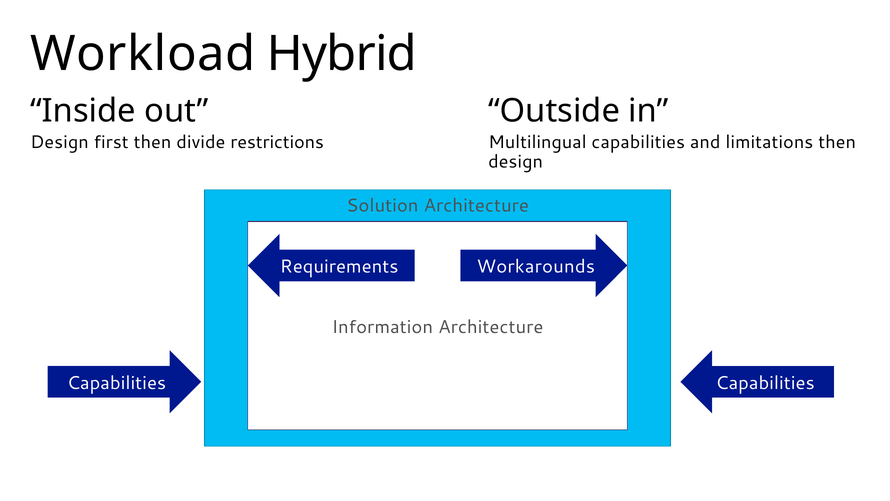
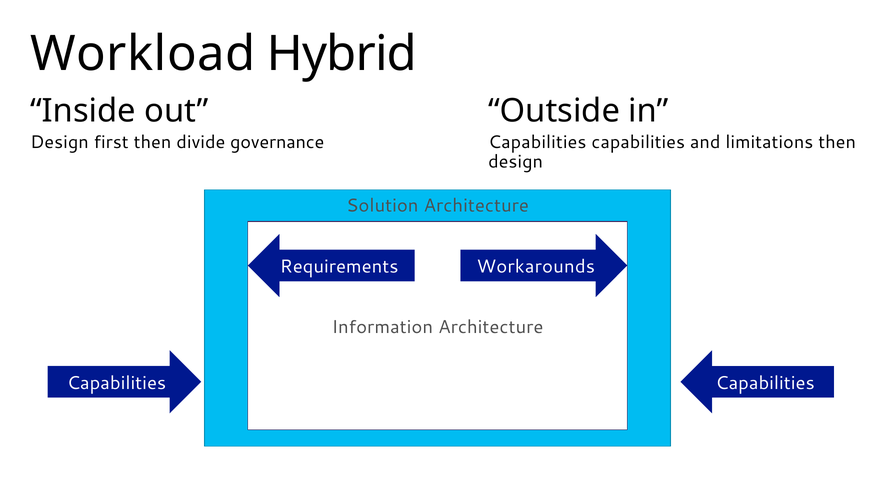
restrictions: restrictions -> governance
Multilingual at (537, 142): Multilingual -> Capabilities
